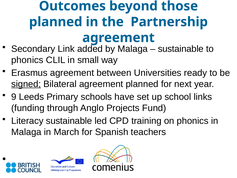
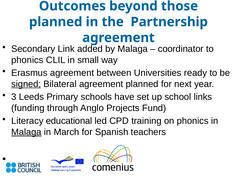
sustainable at (181, 49): sustainable -> coordinator
9: 9 -> 3
Literacy sustainable: sustainable -> educational
Malaga at (26, 132) underline: none -> present
